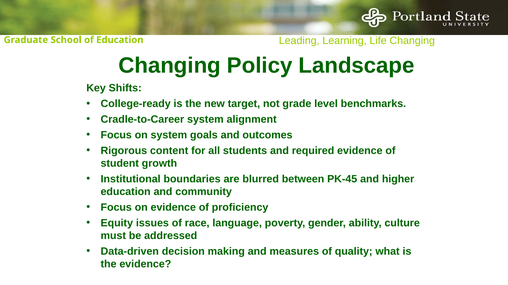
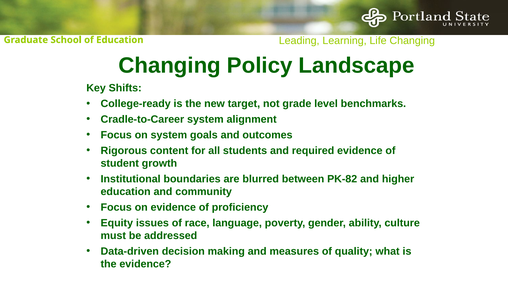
PK-45: PK-45 -> PK-82
